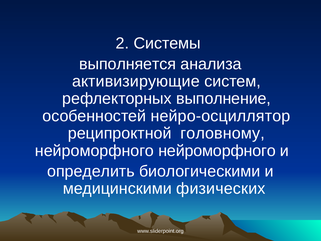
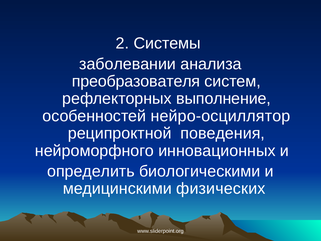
выполняется: выполняется -> заболевании
активизирующие: активизирующие -> преобразователя
головному: головному -> поведения
нейроморфного нейроморфного: нейроморфного -> инновационных
